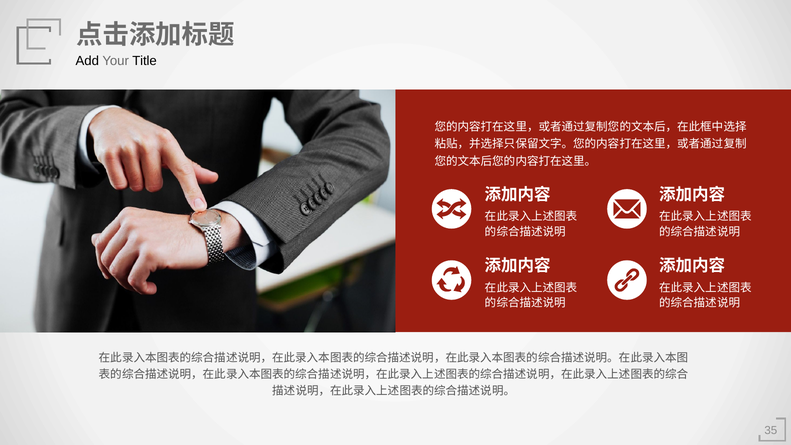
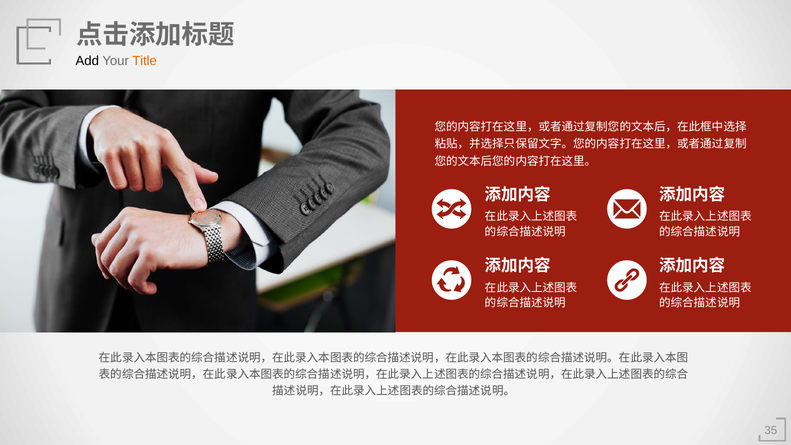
Title colour: black -> orange
